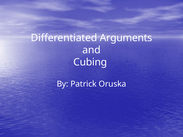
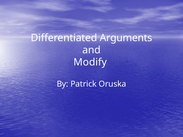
Cubing: Cubing -> Modify
